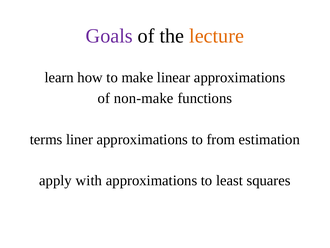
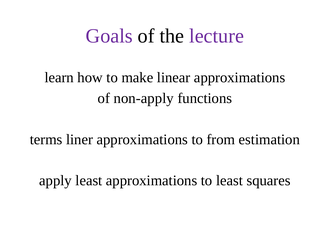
lecture colour: orange -> purple
non-make: non-make -> non-apply
apply with: with -> least
